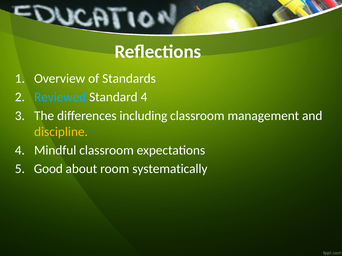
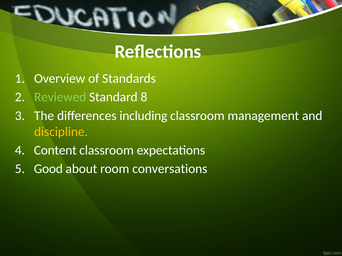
Reviewed colour: light blue -> light green
Standard 4: 4 -> 8
Mindful: Mindful -> Content
systematically: systematically -> conversations
